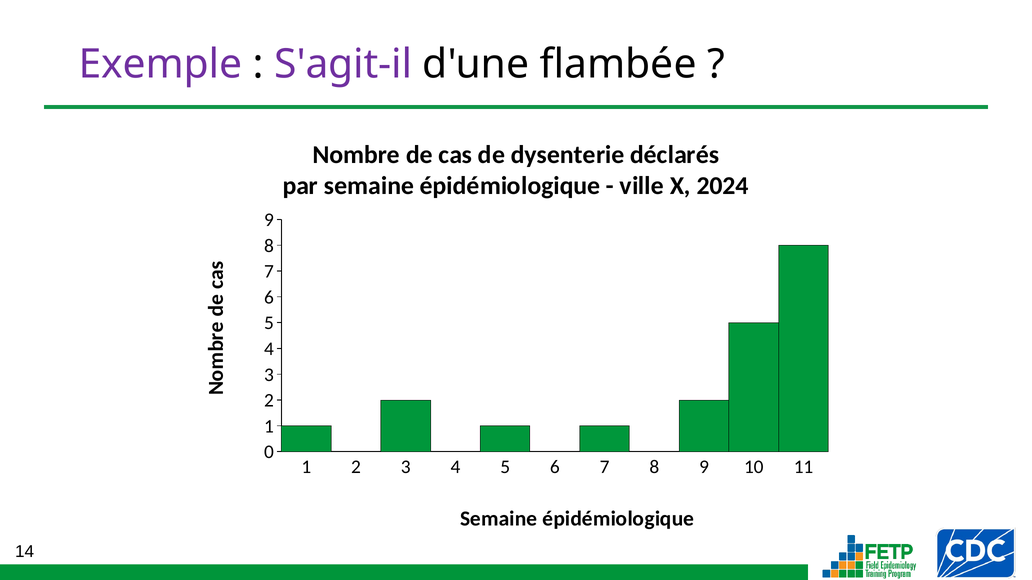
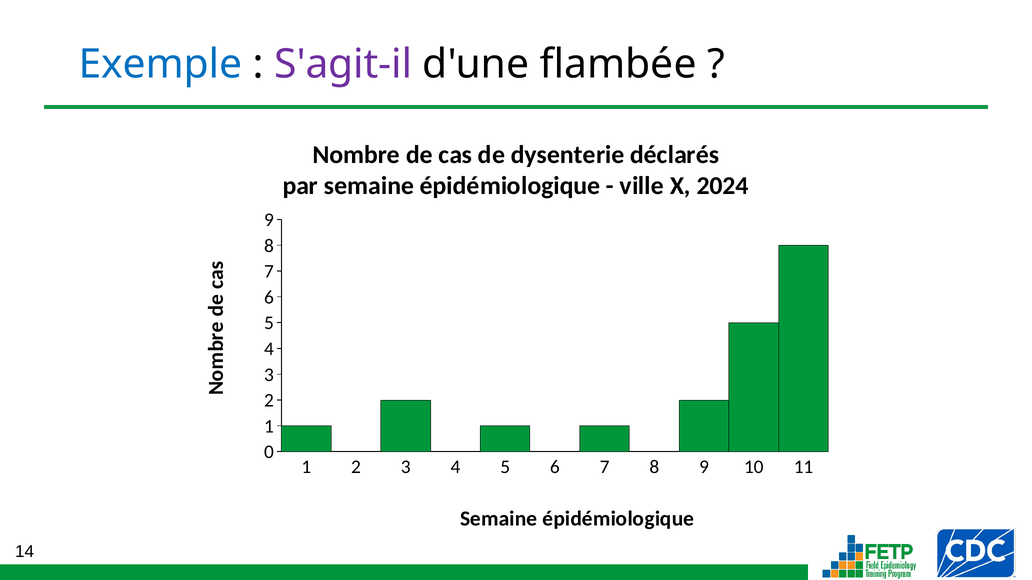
Exemple colour: purple -> blue
